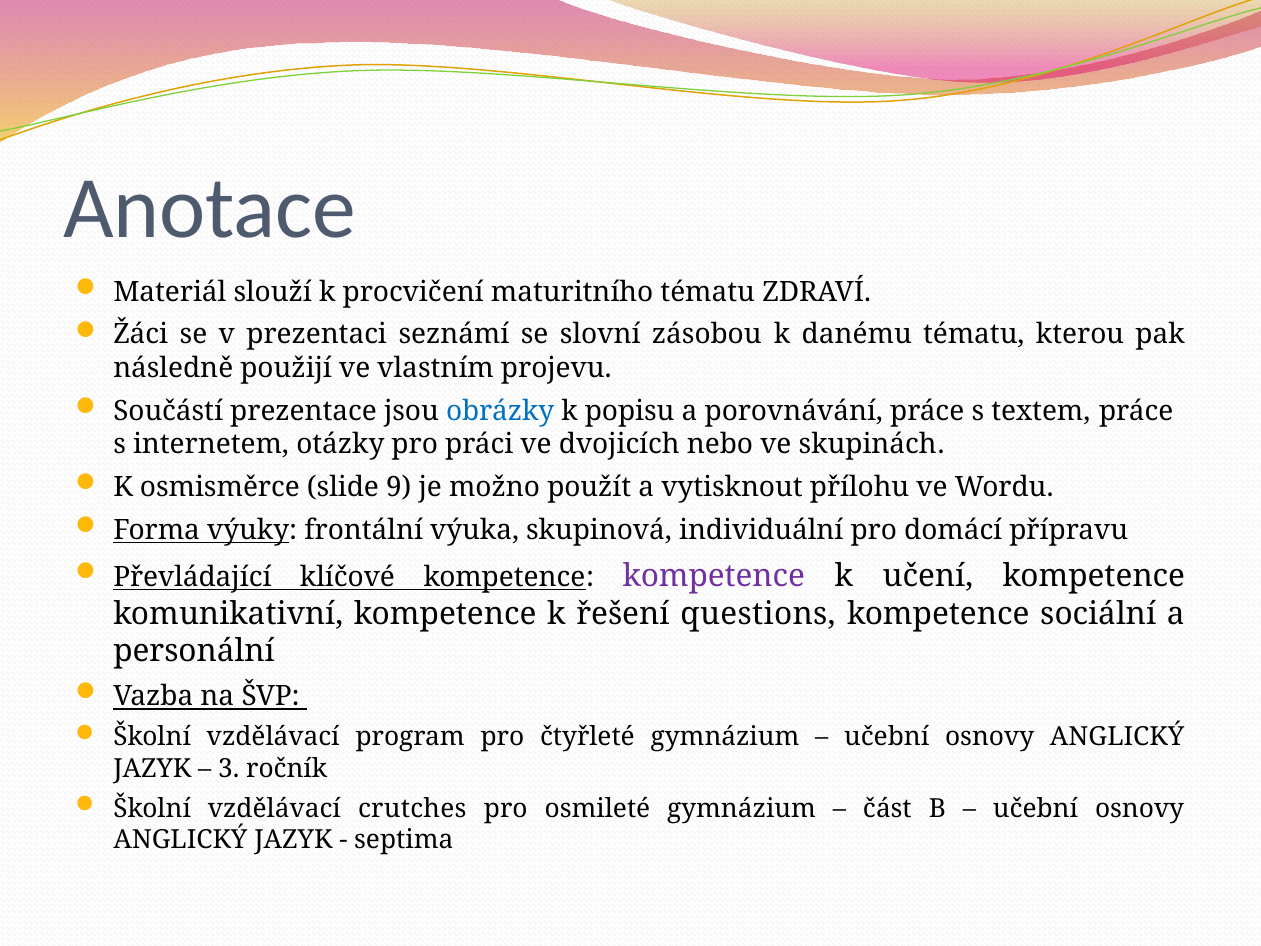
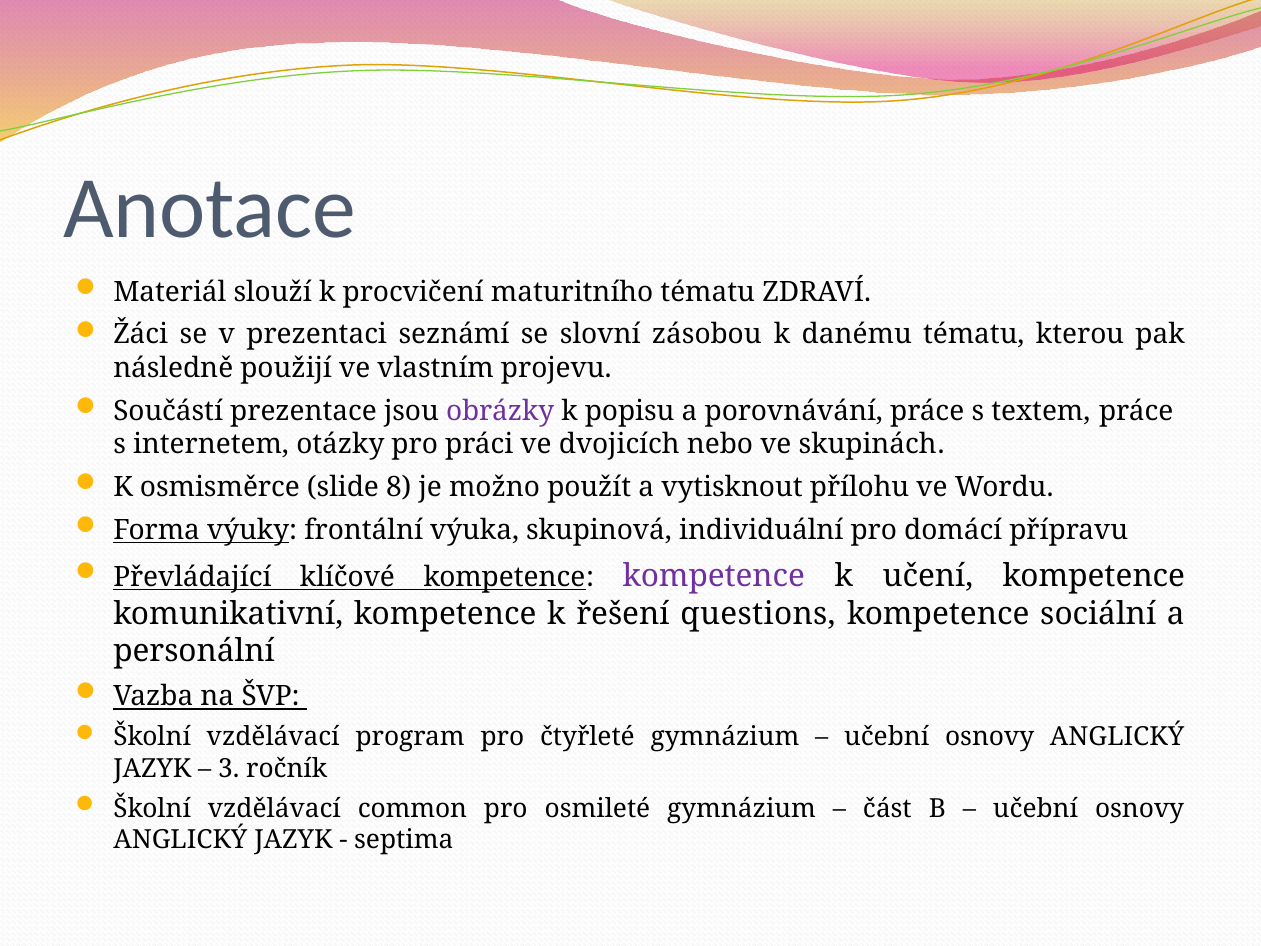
obrázky colour: blue -> purple
9: 9 -> 8
crutches: crutches -> common
